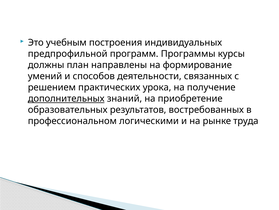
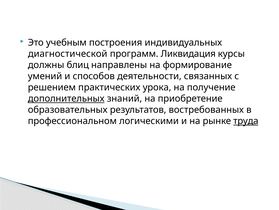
предпрофильной: предпрофильной -> диагностической
Программы: Программы -> Ликвидация
план: план -> блиц
труда underline: none -> present
